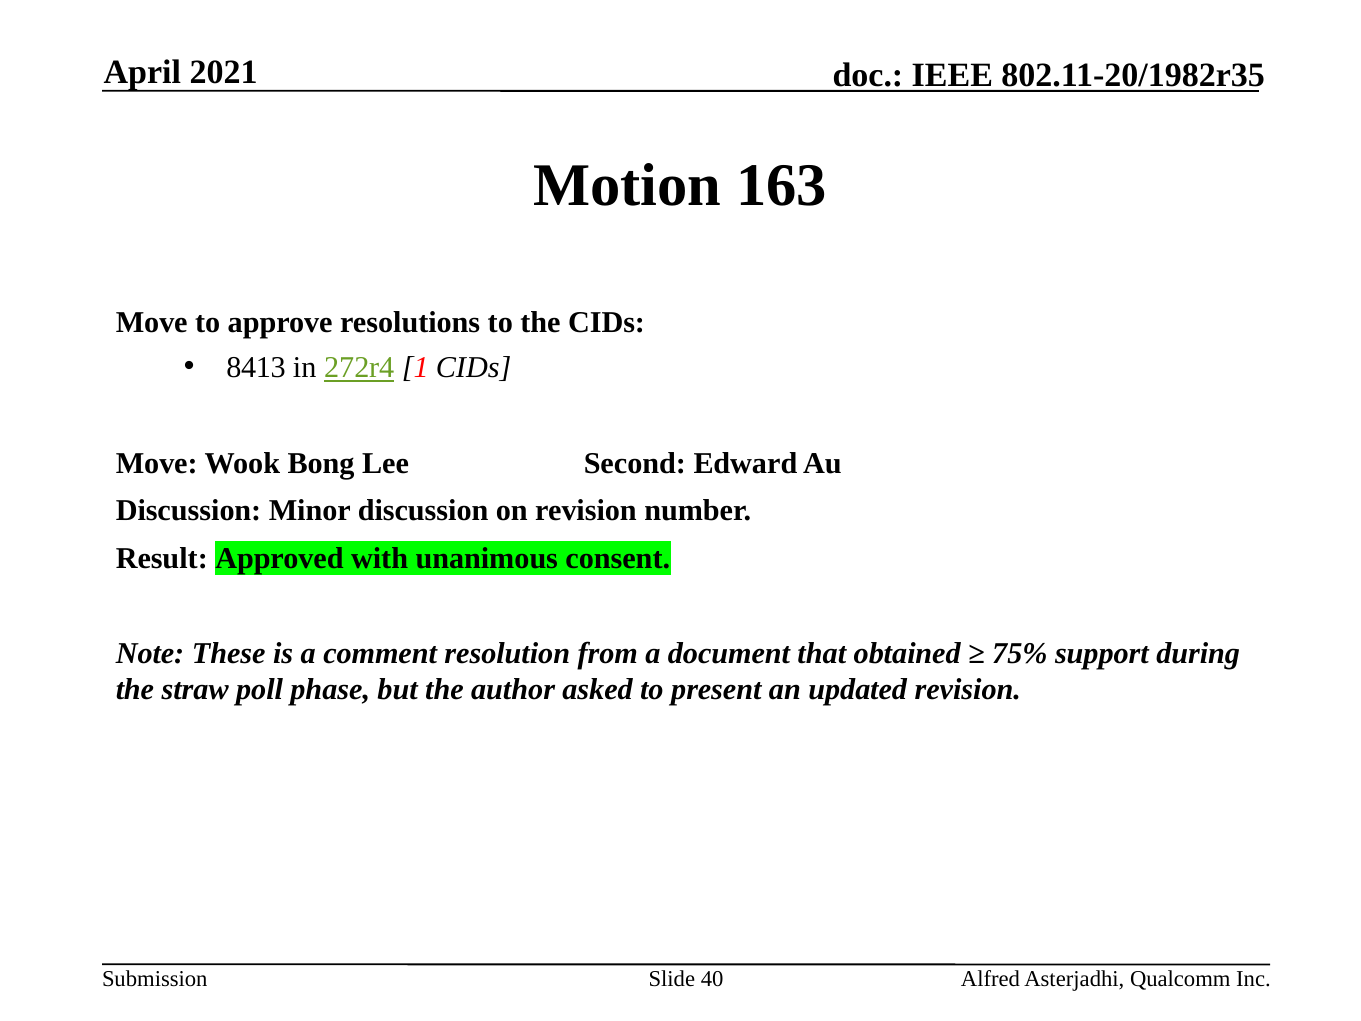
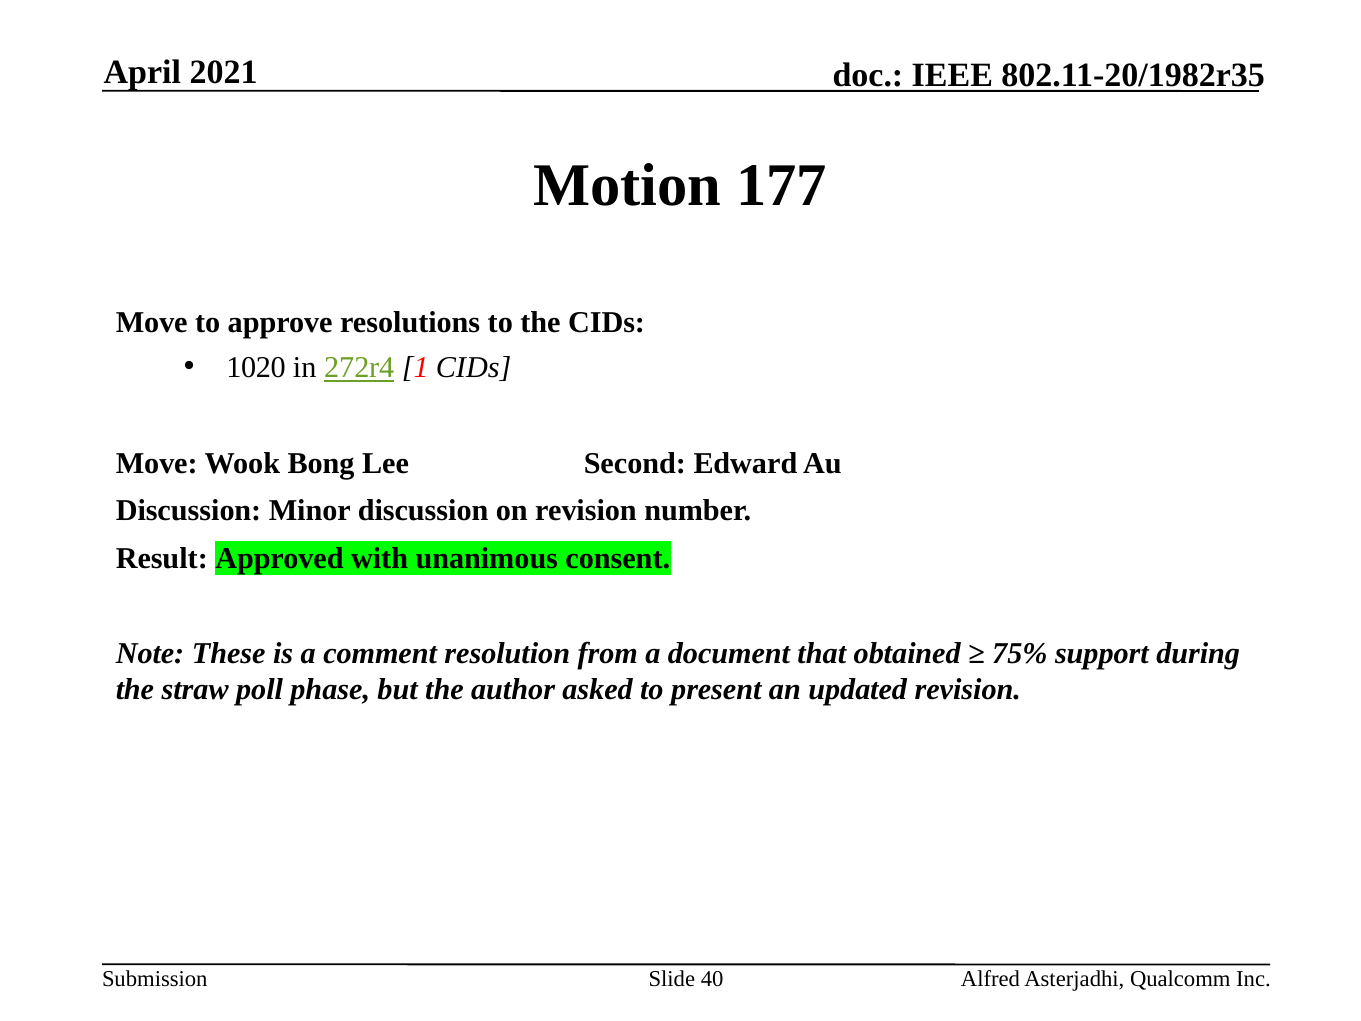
163: 163 -> 177
8413: 8413 -> 1020
